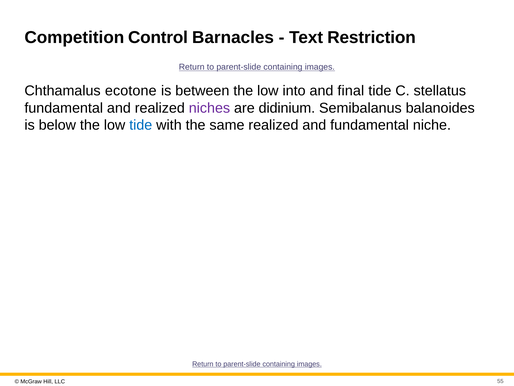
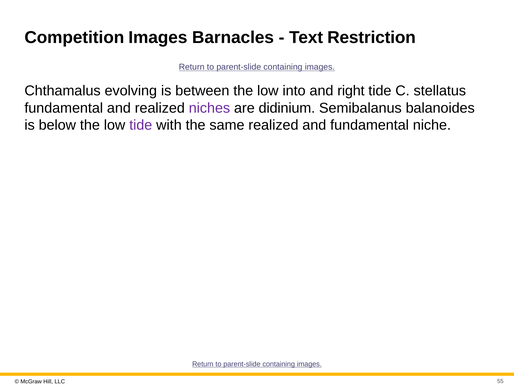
Competition Control: Control -> Images
ecotone: ecotone -> evolving
final: final -> right
tide at (141, 125) colour: blue -> purple
